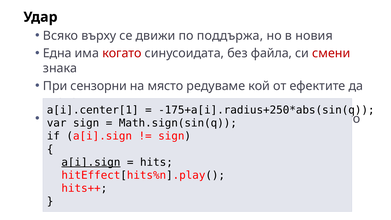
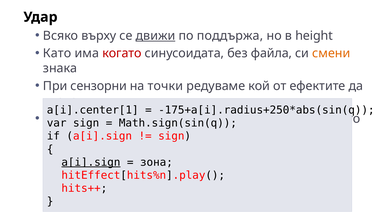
движи underline: none -> present
новия: новия -> height
Една: Една -> Като
смени colour: red -> orange
място: място -> точки
hits at (156, 162): hits -> зона
